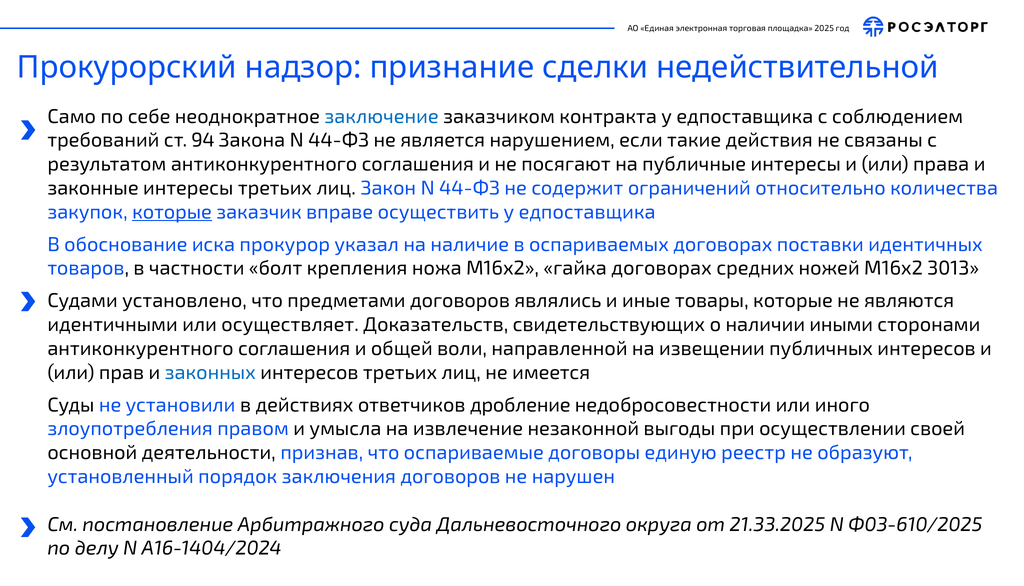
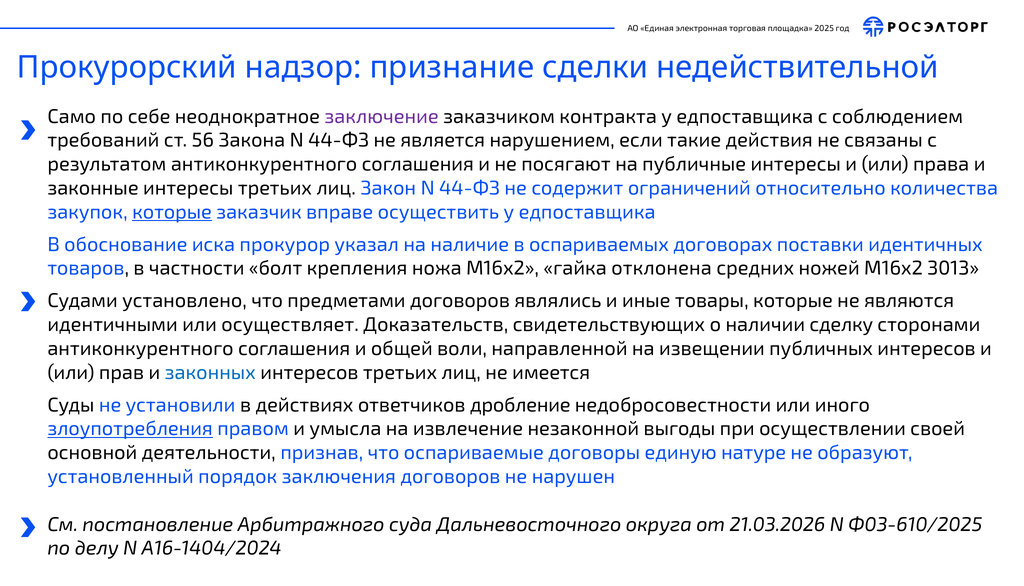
заключение colour: blue -> purple
94: 94 -> 56
гайка договорах: договорах -> отклонена
иными: иными -> сделку
злоупотребления underline: none -> present
реестр: реестр -> натуре
21.33.2025: 21.33.2025 -> 21.03.2026
